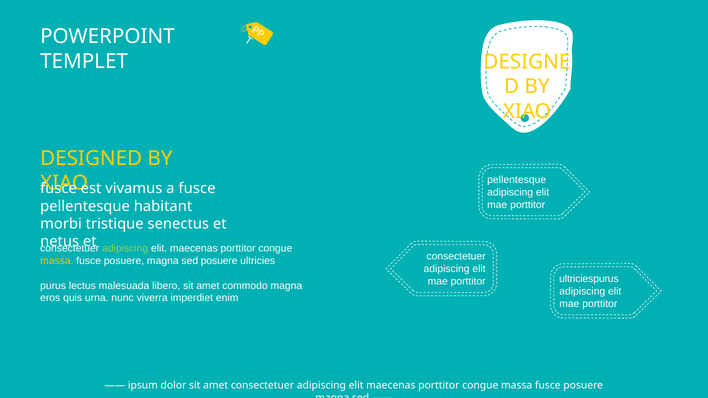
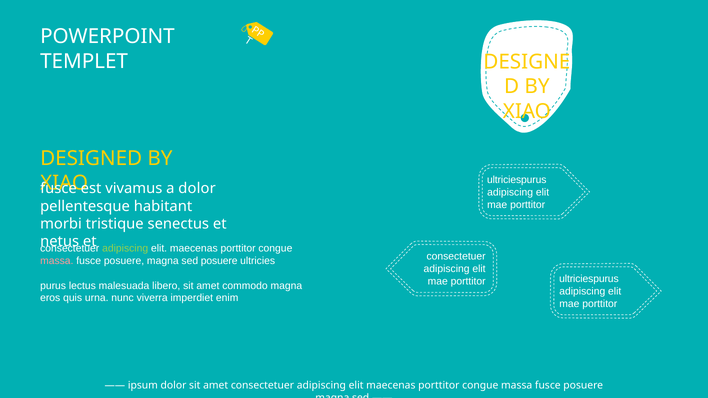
pellentesque at (517, 180): pellentesque -> ultriciespurus
a fusce: fusce -> dolor
massa at (57, 261) colour: yellow -> pink
